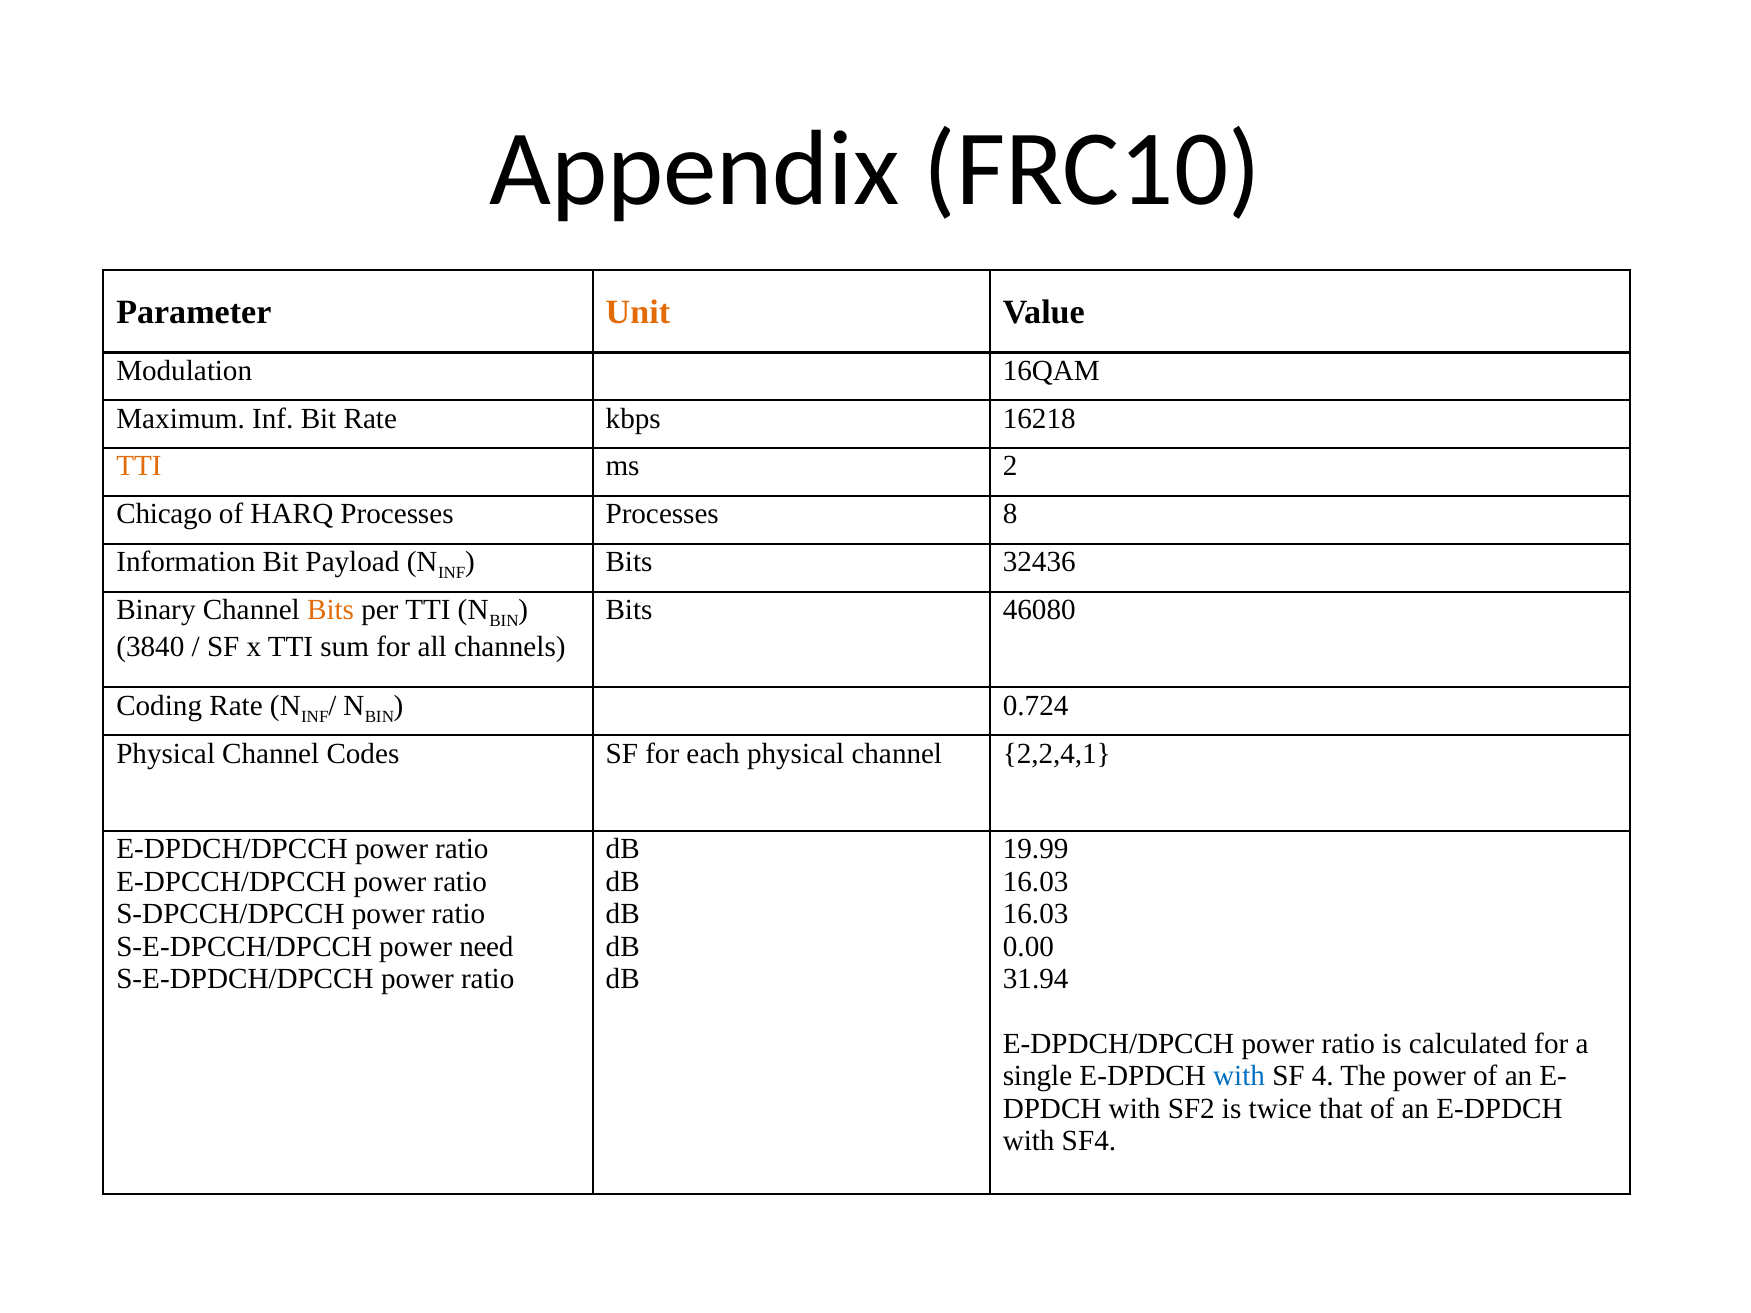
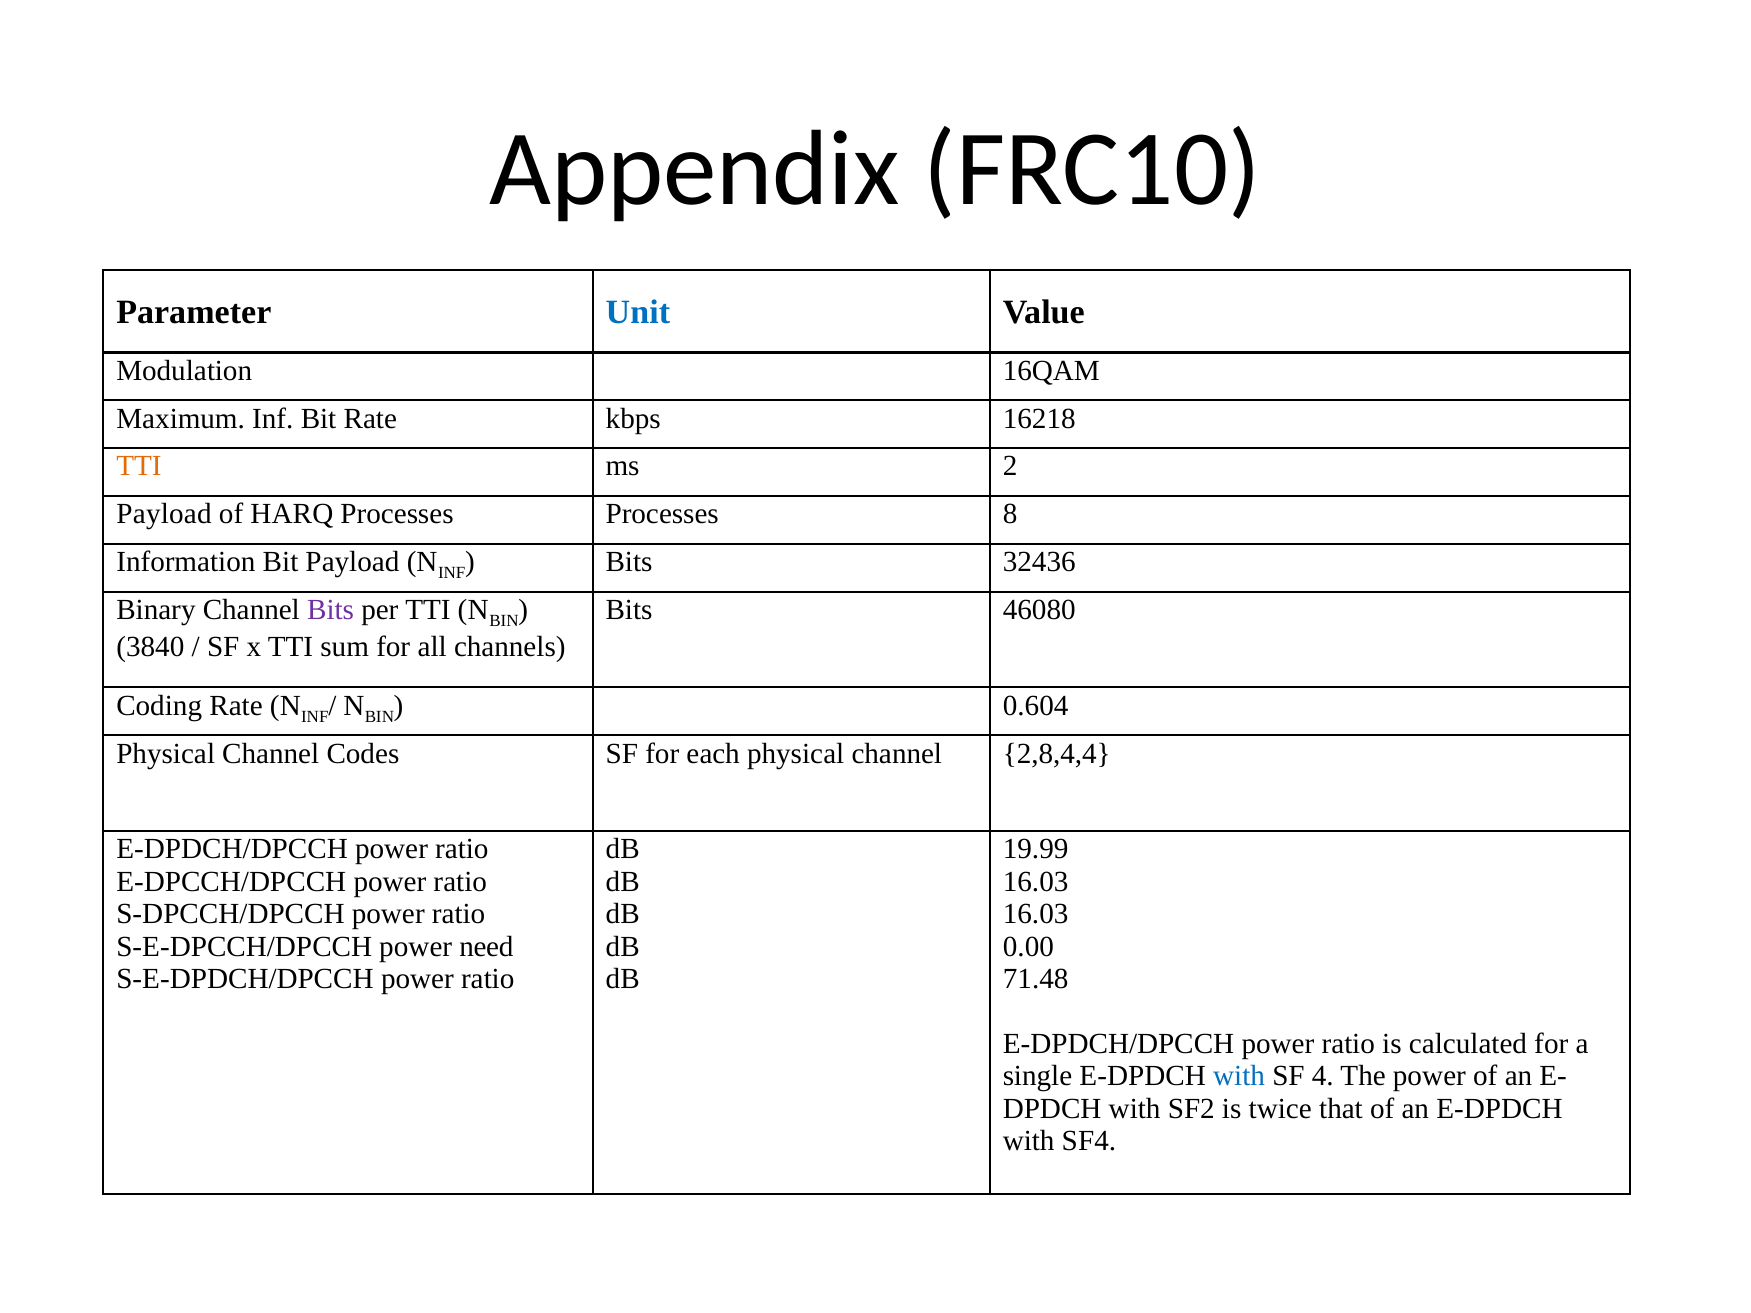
Unit colour: orange -> blue
Chicago at (164, 514): Chicago -> Payload
Bits at (331, 610) colour: orange -> purple
0.724: 0.724 -> 0.604
2,2,4,1: 2,2,4,1 -> 2,8,4,4
31.94: 31.94 -> 71.48
